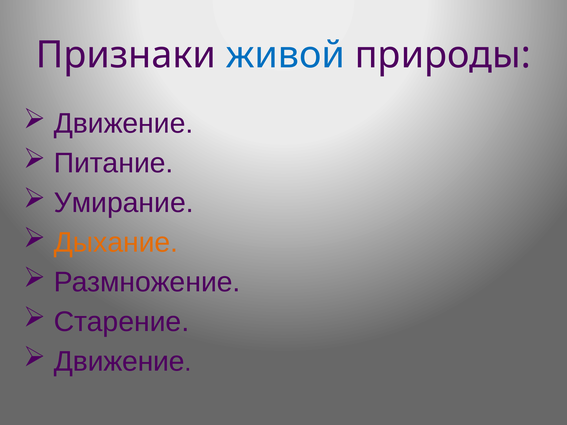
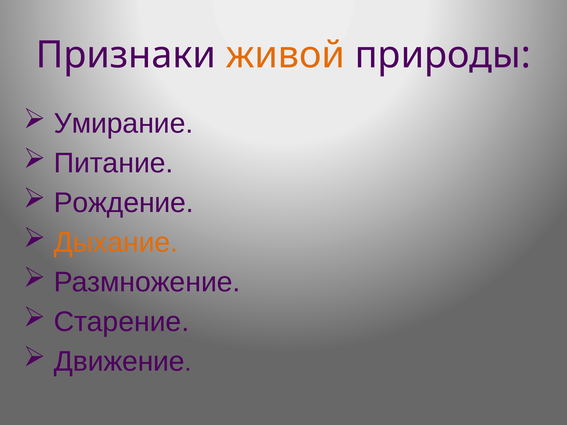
живой colour: blue -> orange
Движение at (124, 124): Движение -> Умирание
Умирание: Умирание -> Рождение
